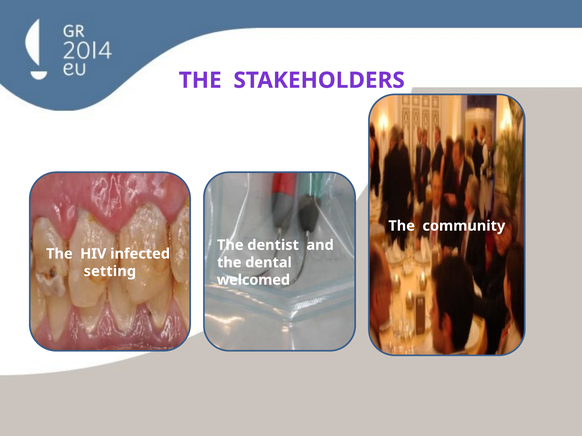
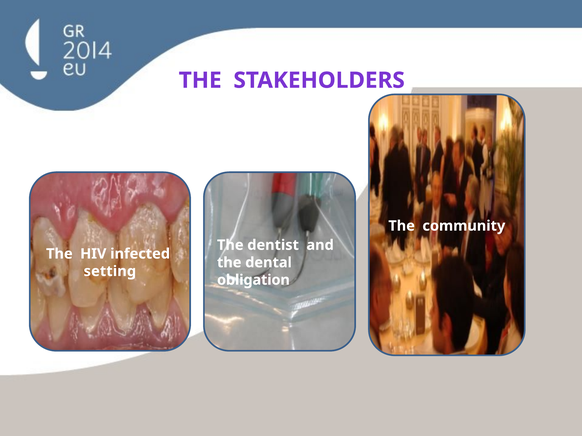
welcomed: welcomed -> obligation
